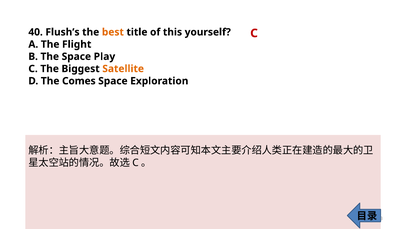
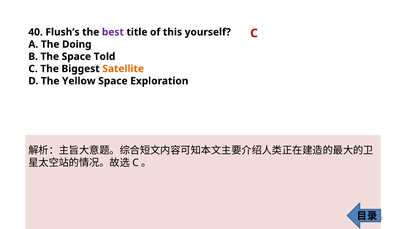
best colour: orange -> purple
Flight: Flight -> Doing
Play: Play -> Told
Comes: Comes -> Yellow
